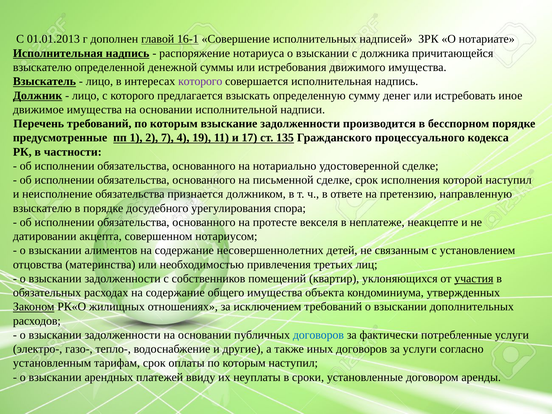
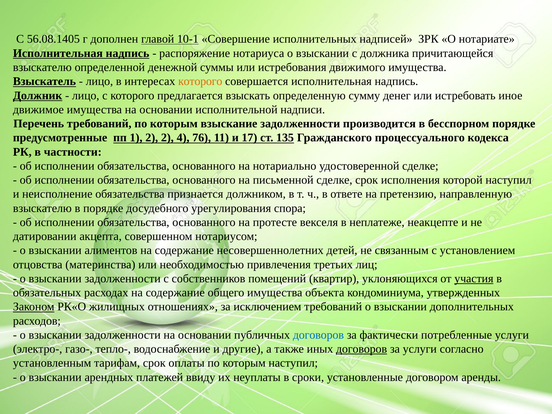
01.01.2013: 01.01.2013 -> 56.08.1405
16-1: 16-1 -> 10-1
которого at (200, 81) colour: purple -> orange
2 7: 7 -> 2
19: 19 -> 76
договоров at (362, 349) underline: none -> present
